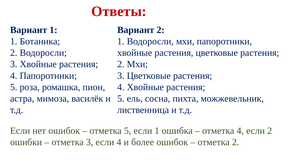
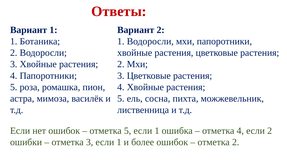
3 если 4: 4 -> 1
